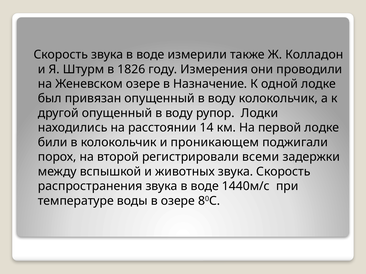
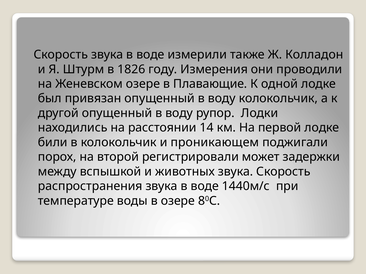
Назначение: Назначение -> Плавающие
всеми: всеми -> может
